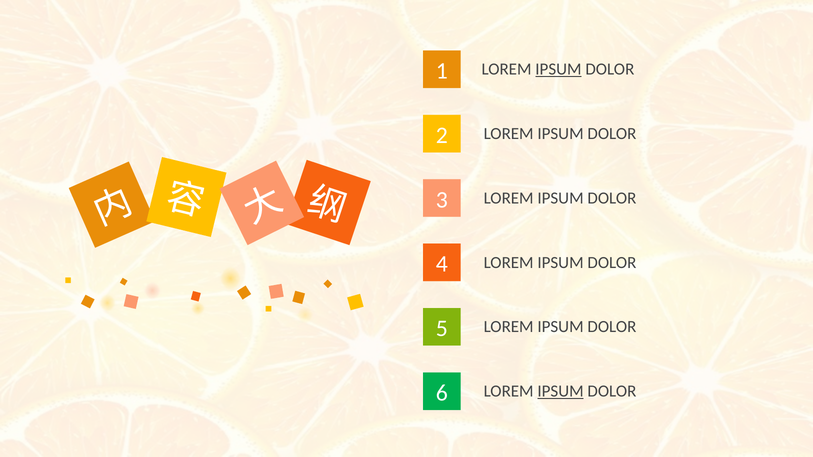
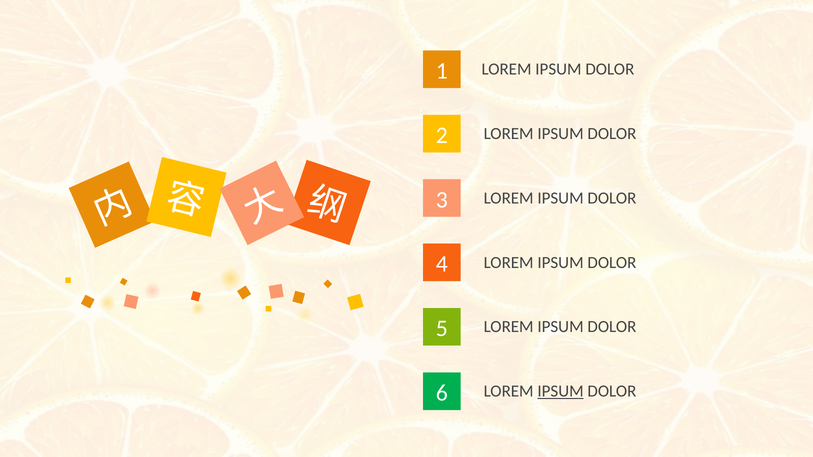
IPSUM at (558, 69) underline: present -> none
